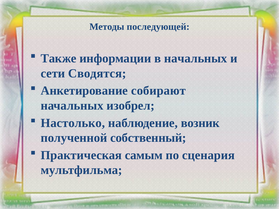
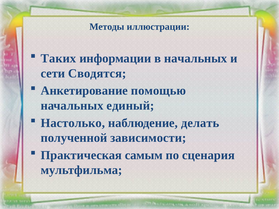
последующей: последующей -> иллюстрации
Также: Также -> Таких
собирают: собирают -> помощью
изобрел: изобрел -> единый
возник: возник -> делать
собственный: собственный -> зависимости
